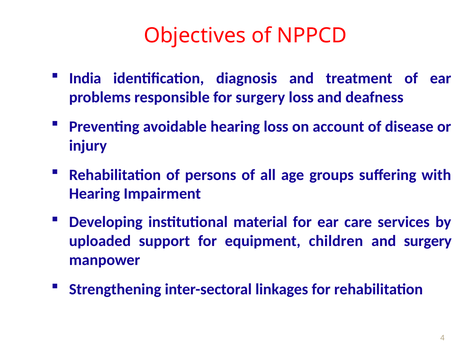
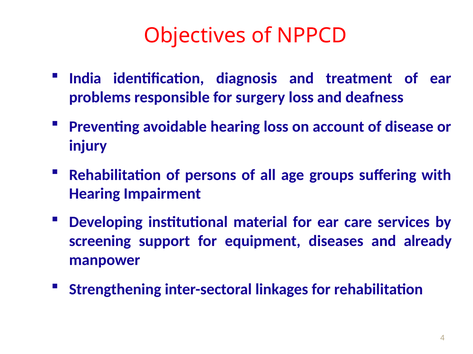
uploaded: uploaded -> screening
children: children -> diseases
and surgery: surgery -> already
